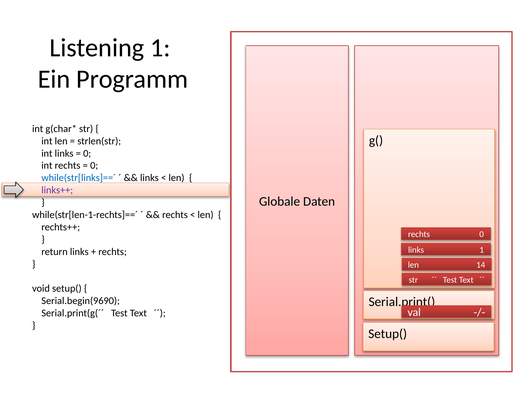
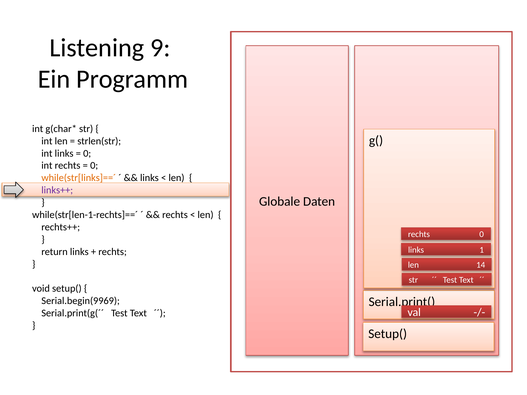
Listening 1: 1 -> 9
while(str[links]==´ colour: blue -> orange
Serial.begin(9690: Serial.begin(9690 -> Serial.begin(9969
